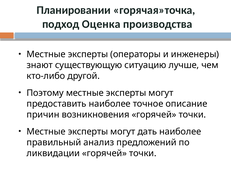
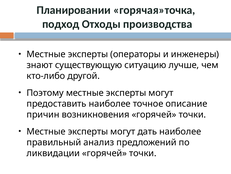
Оценка: Оценка -> Отходы
